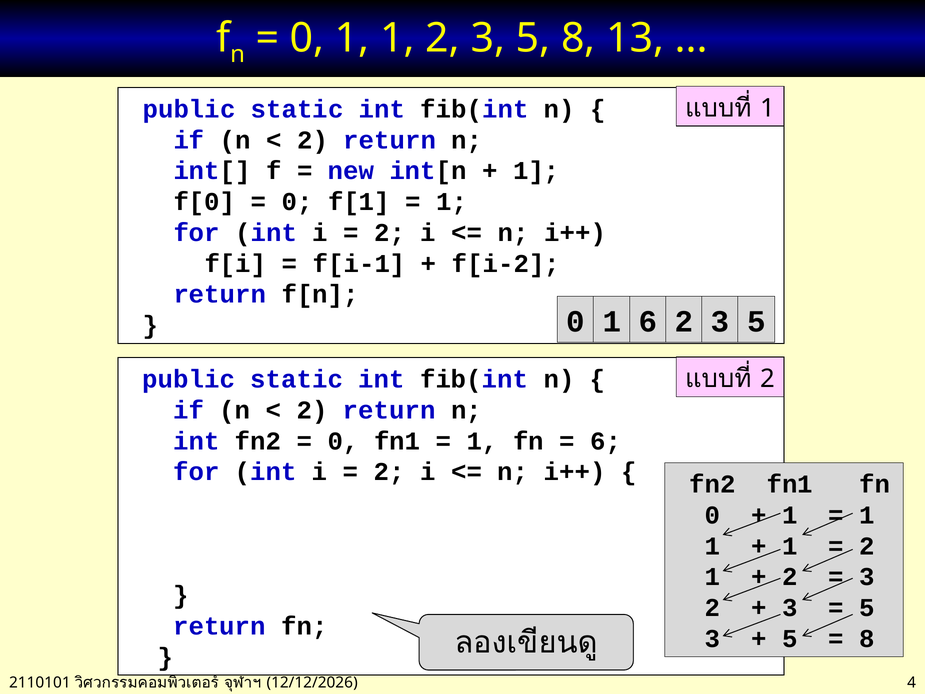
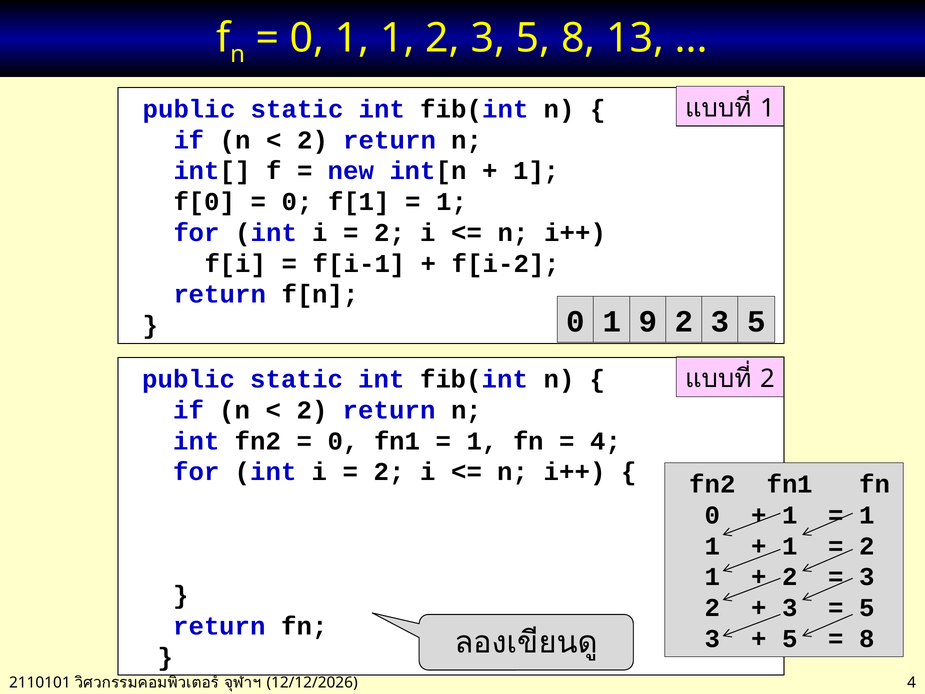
1 6: 6 -> 9
6 at (606, 441): 6 -> 4
